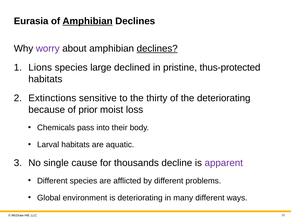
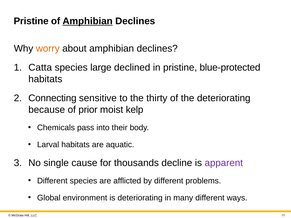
Eurasia at (31, 21): Eurasia -> Pristine
worry colour: purple -> orange
declines at (157, 49) underline: present -> none
Lions: Lions -> Catta
thus-protected: thus-protected -> blue-protected
Extinctions: Extinctions -> Connecting
loss: loss -> kelp
